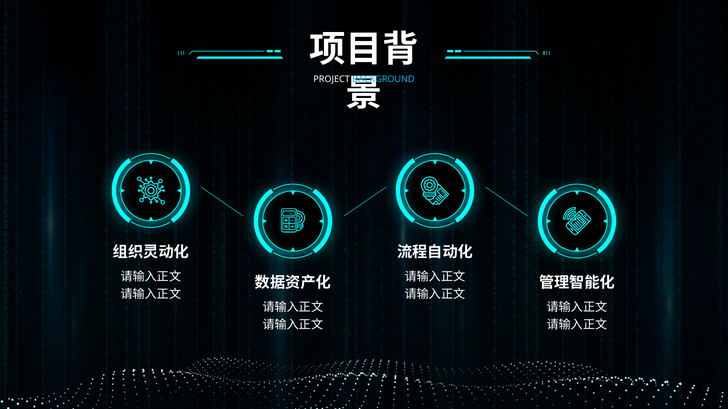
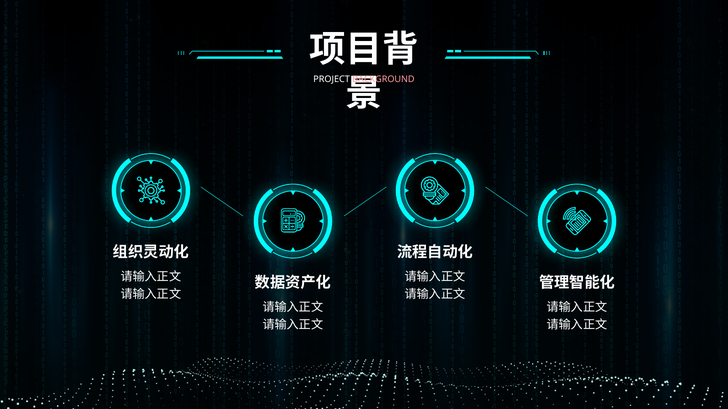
BACKGROUND colour: light blue -> pink
